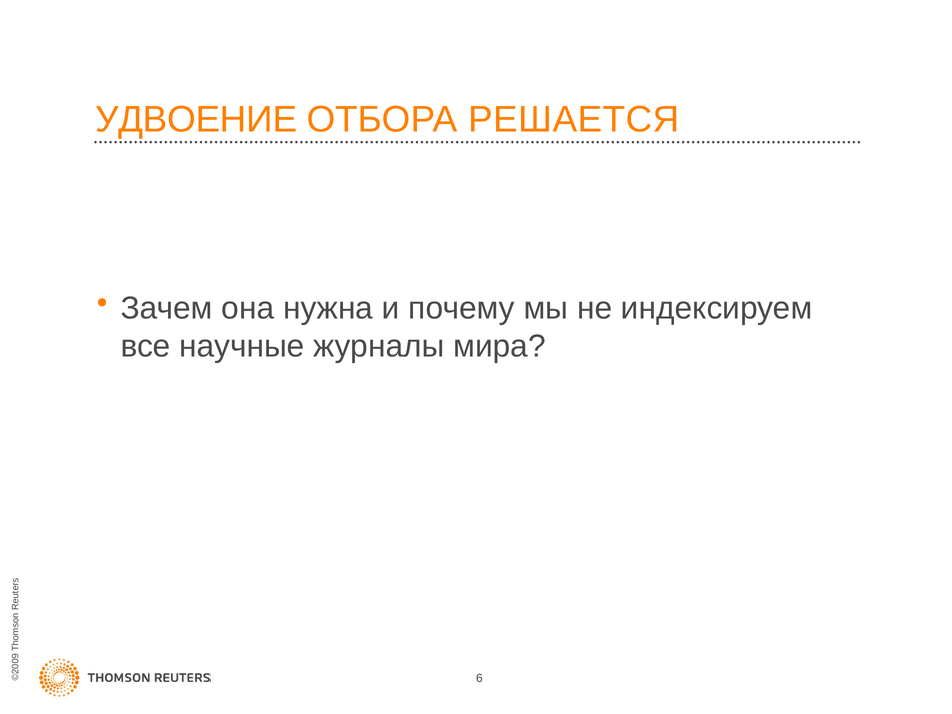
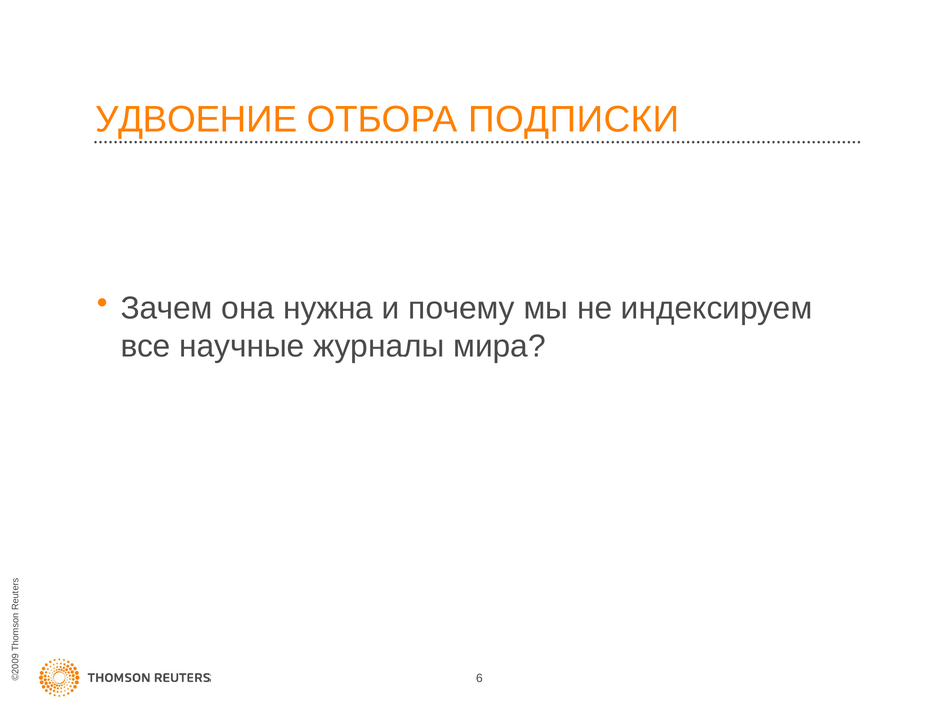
РЕШАЕТСЯ: РЕШАЕТСЯ -> ПОДПИСКИ
